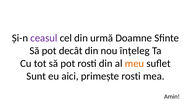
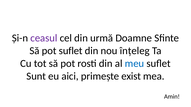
pot decât: decât -> suflet
meu colour: orange -> blue
primește rosti: rosti -> exist
